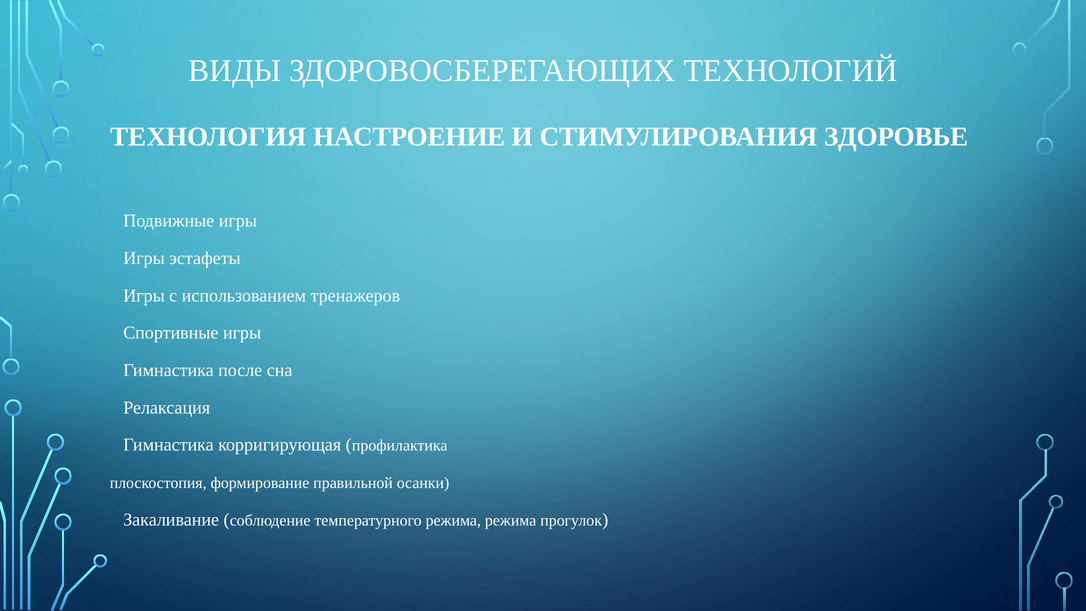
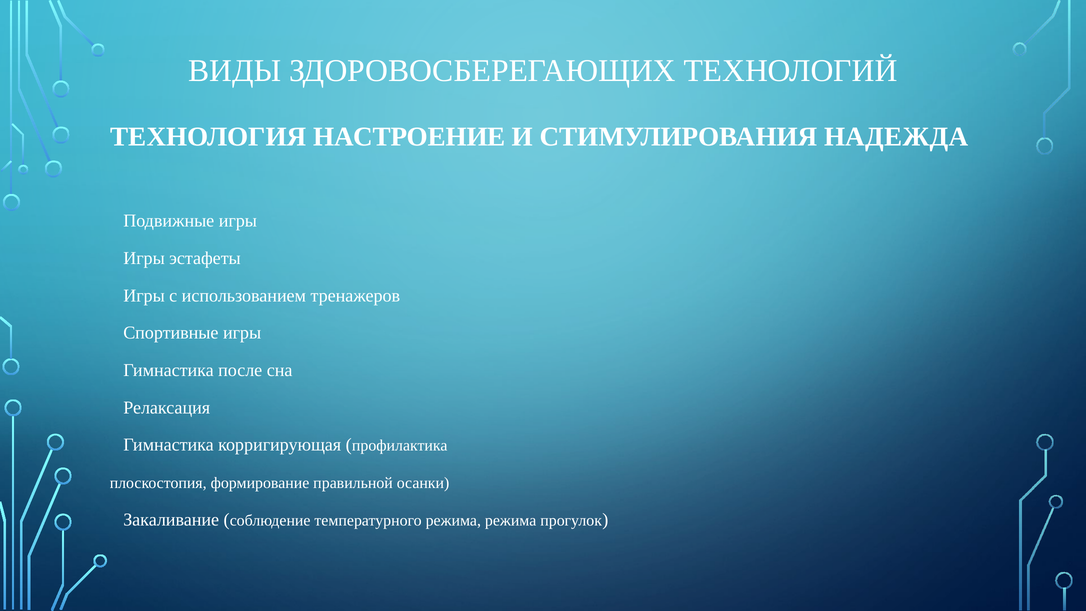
ЗДОРОВЬЕ: ЗДОРОВЬЕ -> НАДЕЖДА
